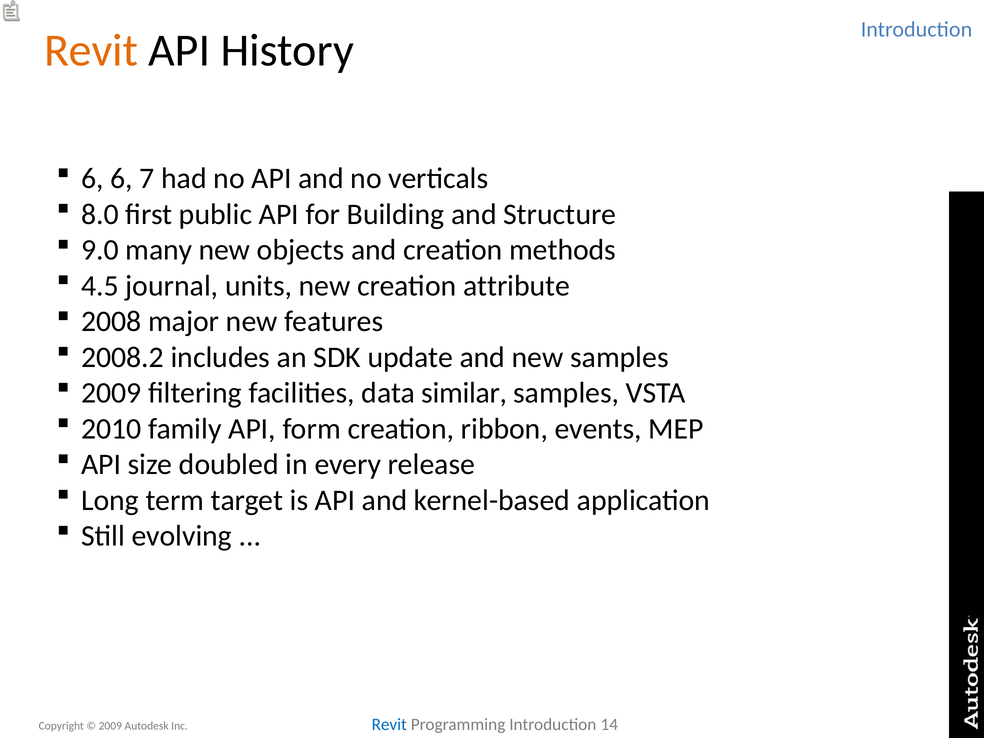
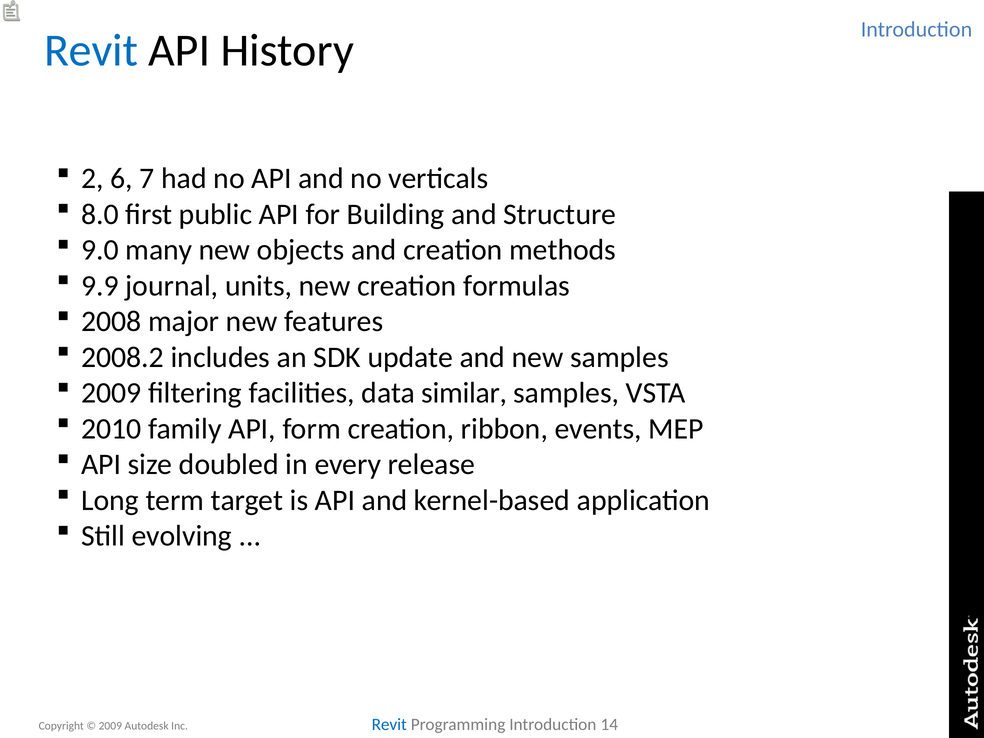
Revit at (91, 51) colour: orange -> blue
6 at (92, 179): 6 -> 2
4.5: 4.5 -> 9.9
attribute: attribute -> formulas
